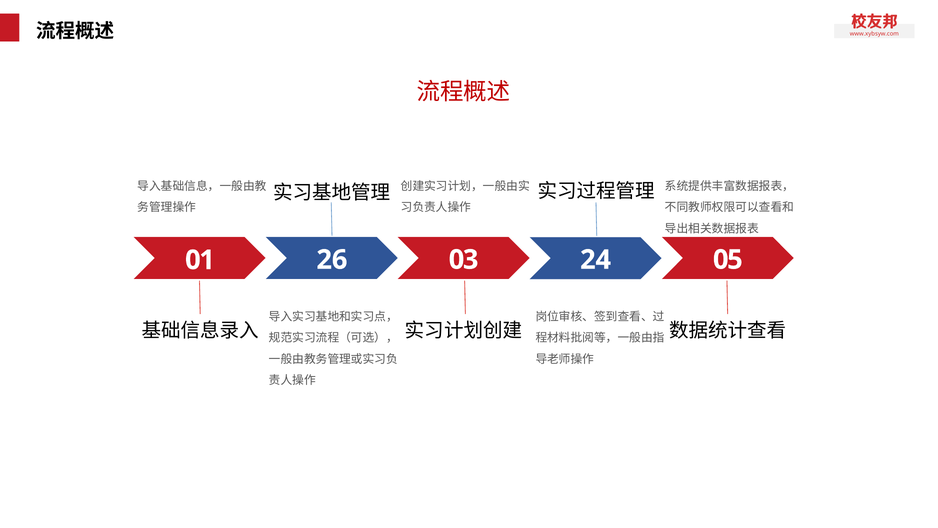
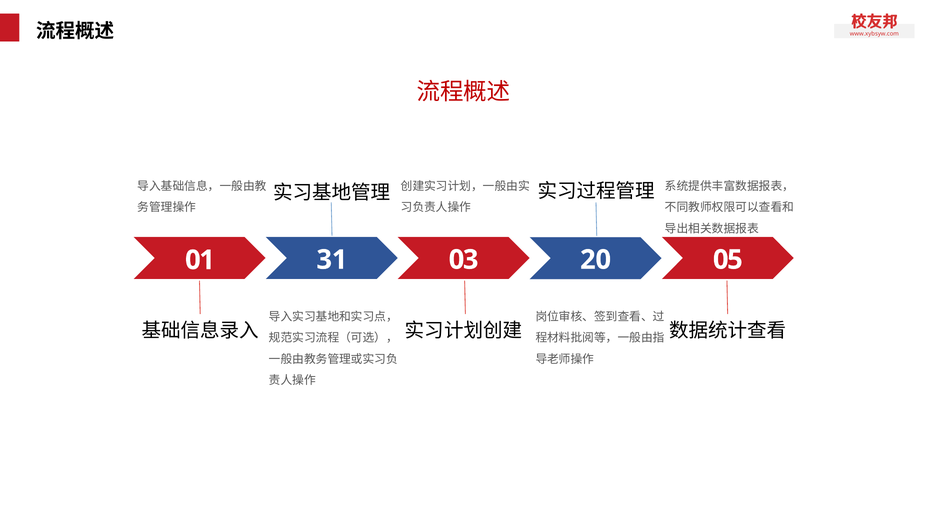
26: 26 -> 31
24: 24 -> 20
